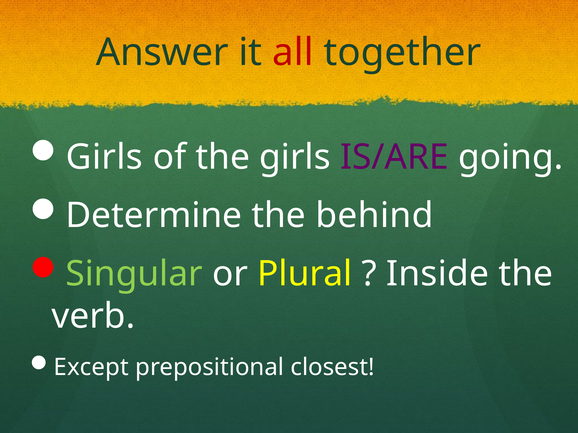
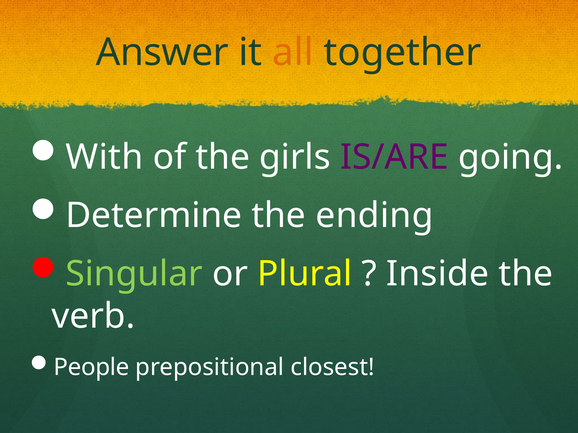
all colour: red -> orange
Girls at (104, 157): Girls -> With
behind: behind -> ending
Except: Except -> People
